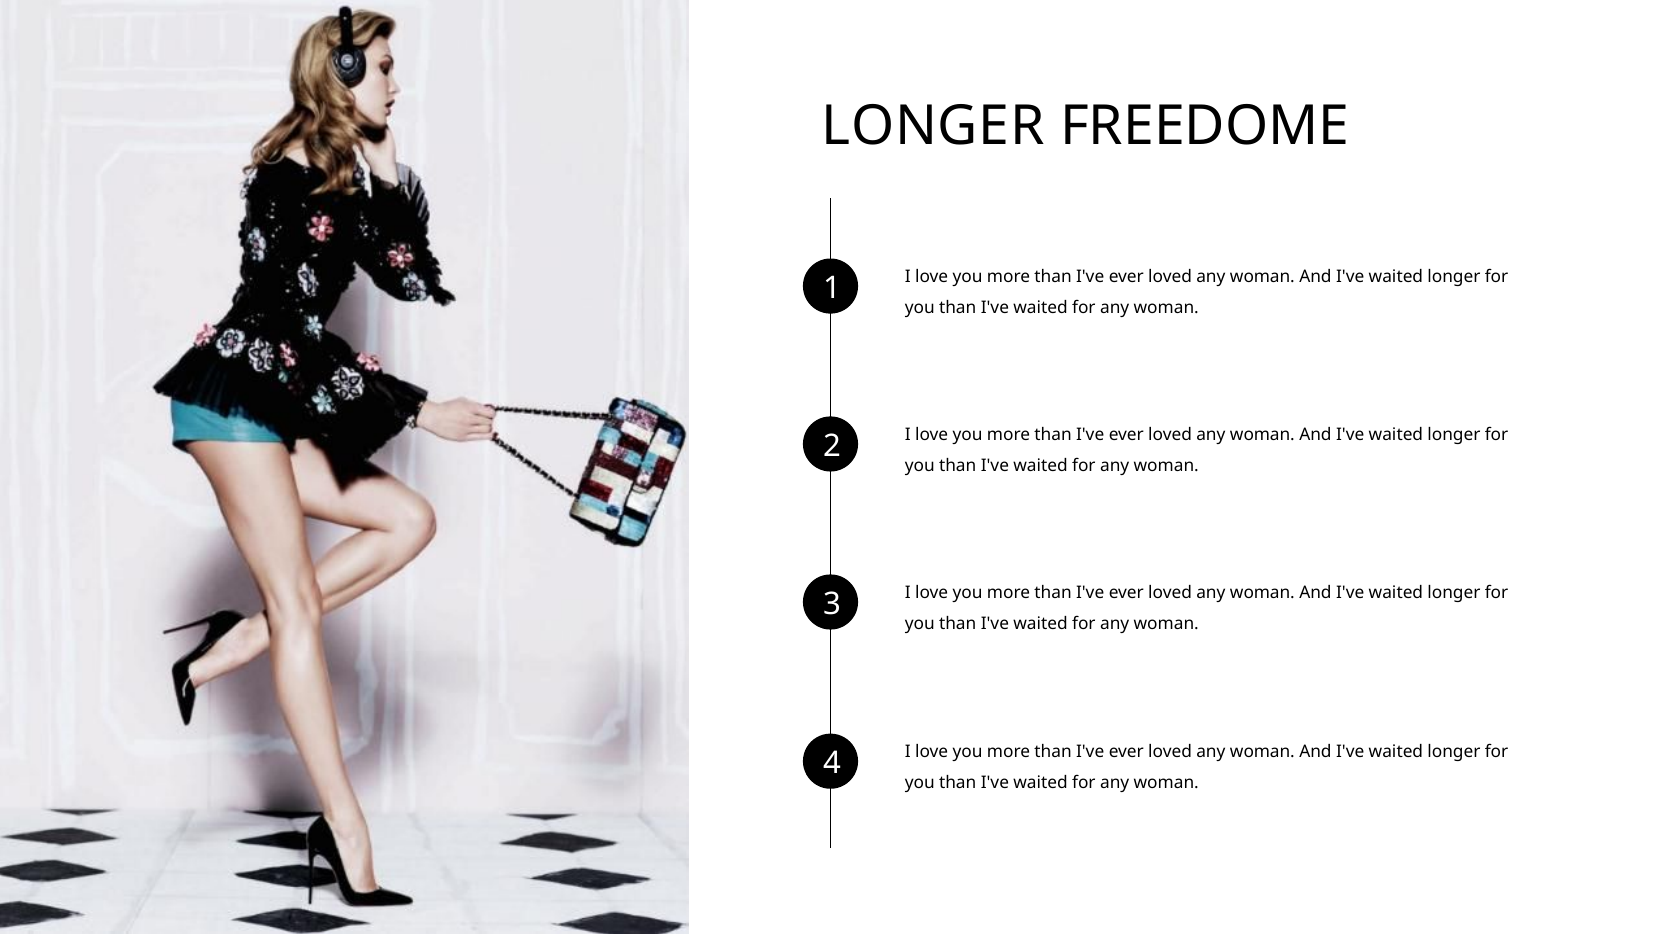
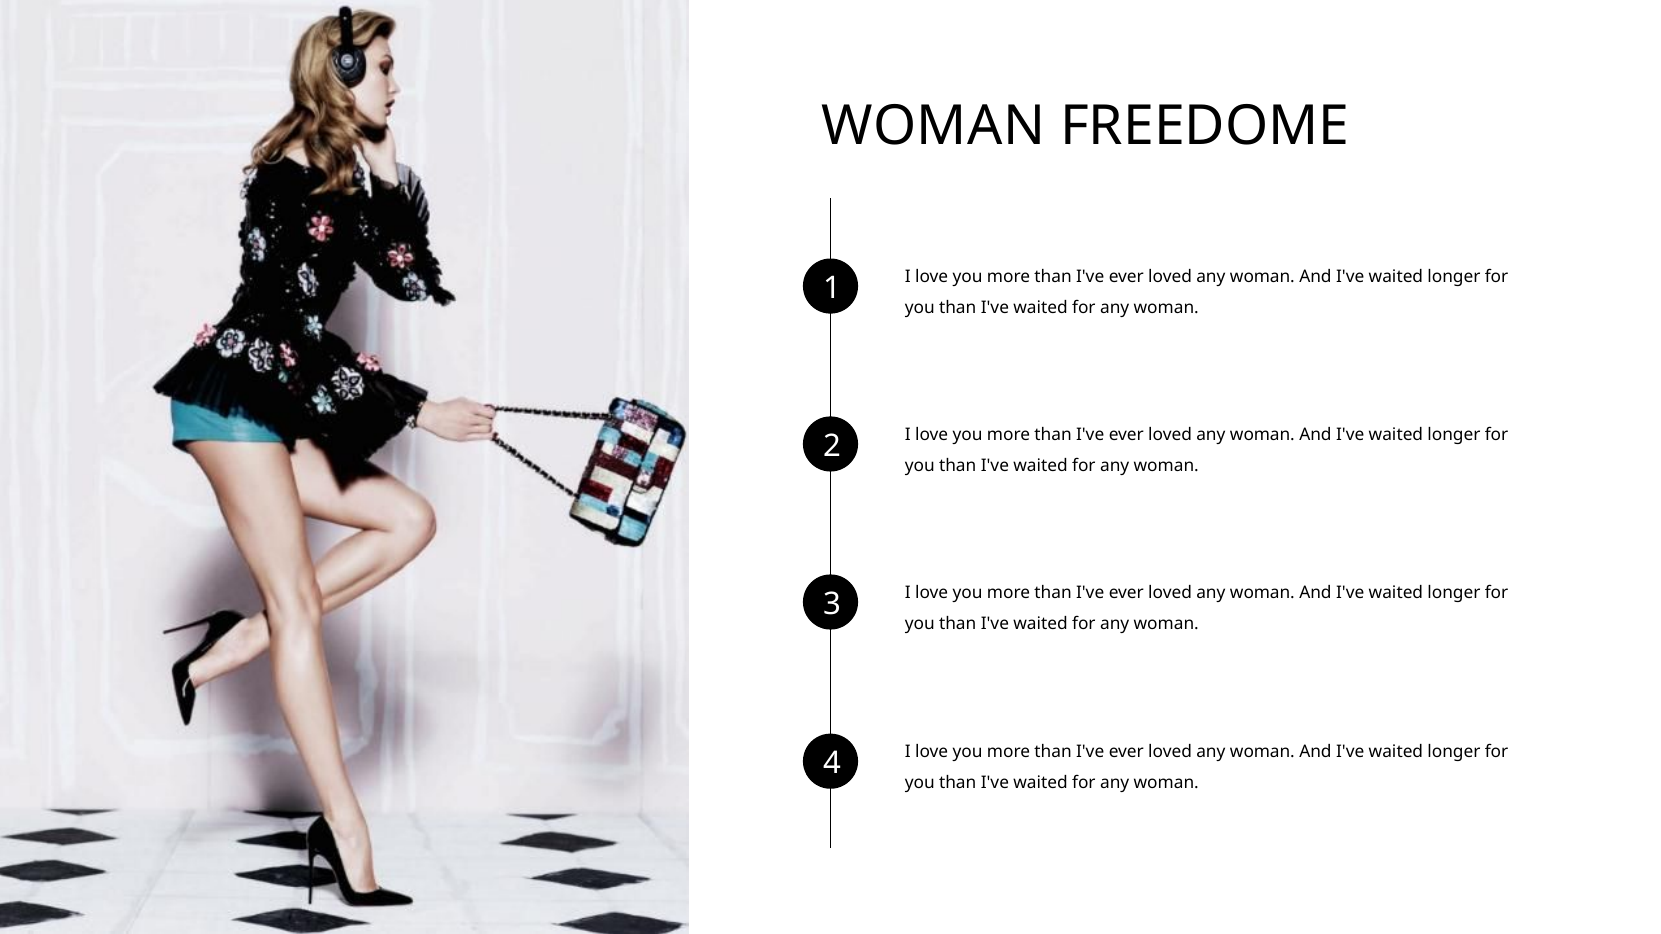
LONGER at (933, 126): LONGER -> WOMAN
